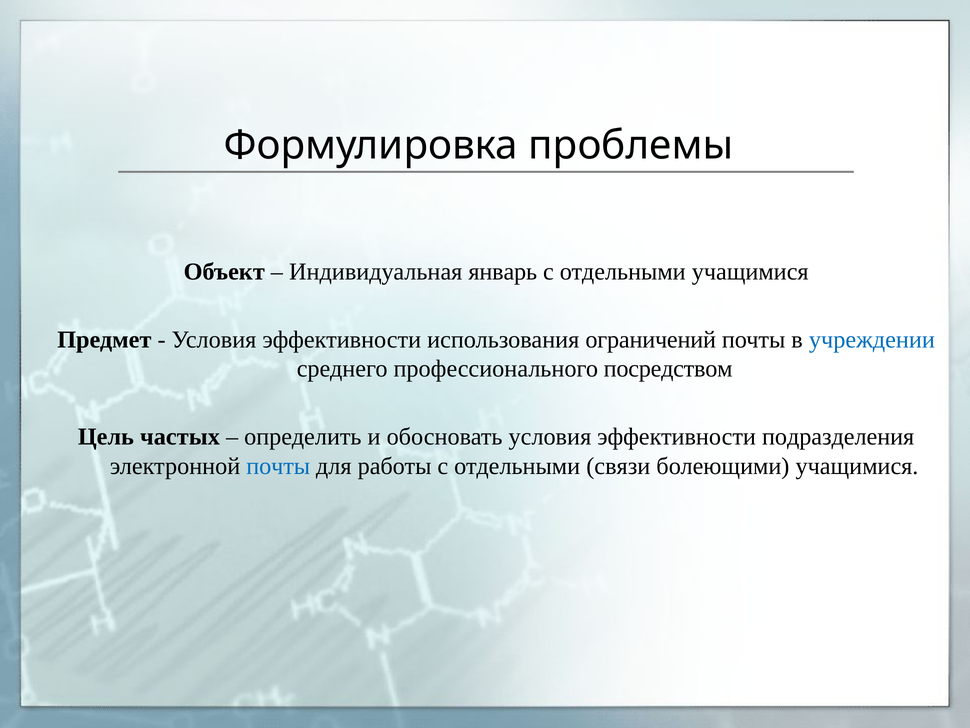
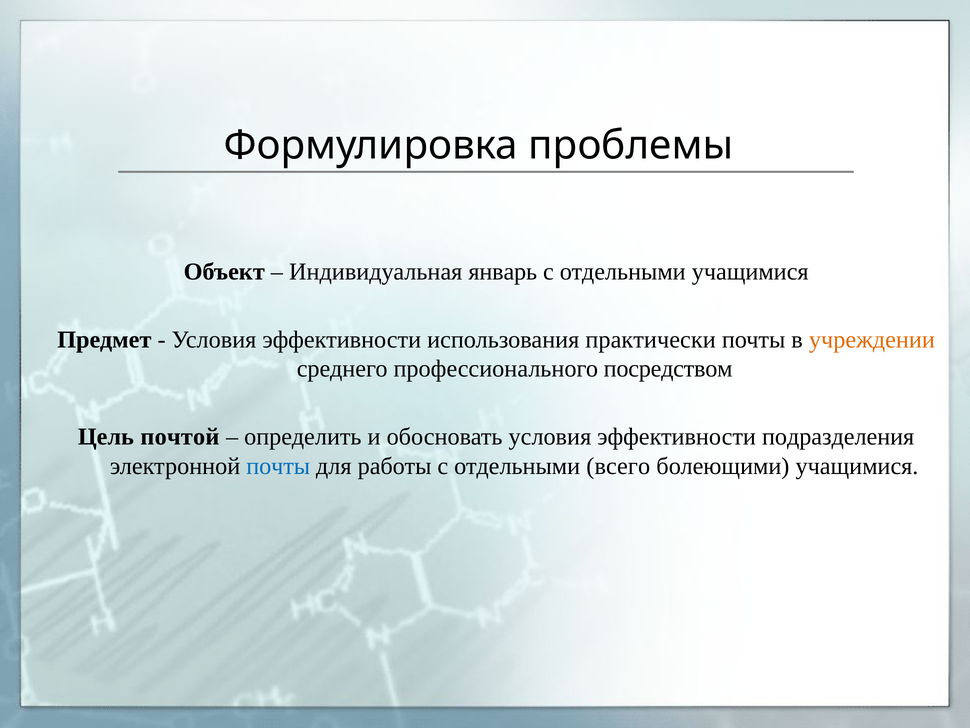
ограничений: ограничений -> практически
учреждении colour: blue -> orange
частых: частых -> почтой
связи: связи -> всего
